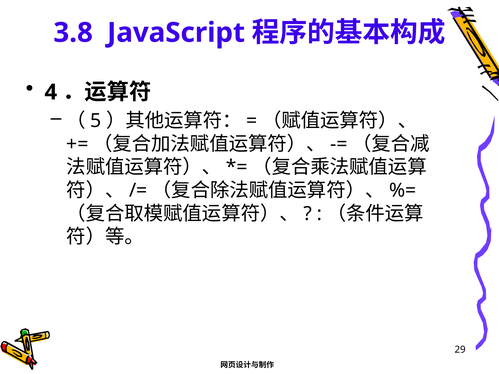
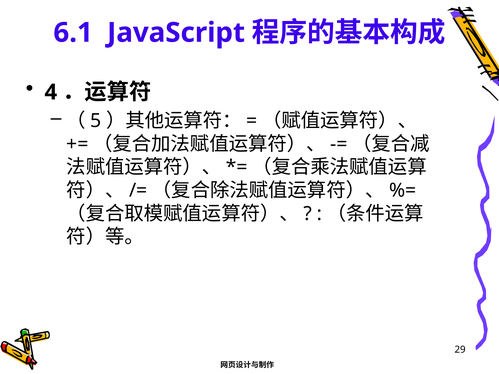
3.8: 3.8 -> 6.1
